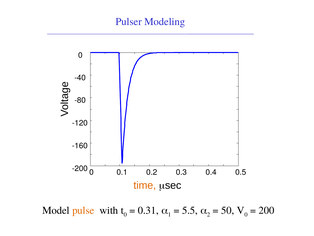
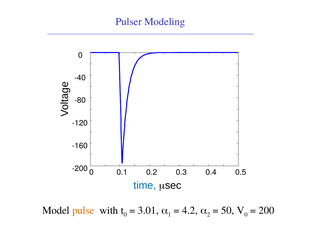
time colour: orange -> blue
0.31: 0.31 -> 3.01
5.5: 5.5 -> 4.2
